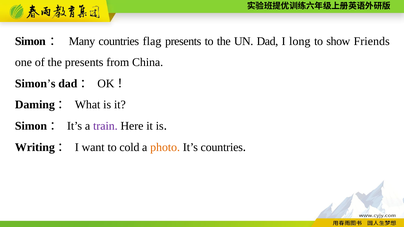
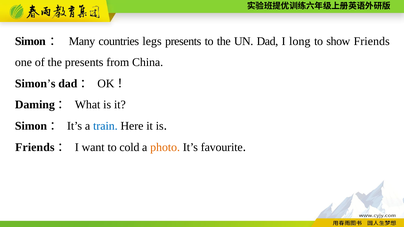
flag: flag -> legs
train colour: purple -> blue
Writing at (35, 147): Writing -> Friends
It’s countries: countries -> favourite
